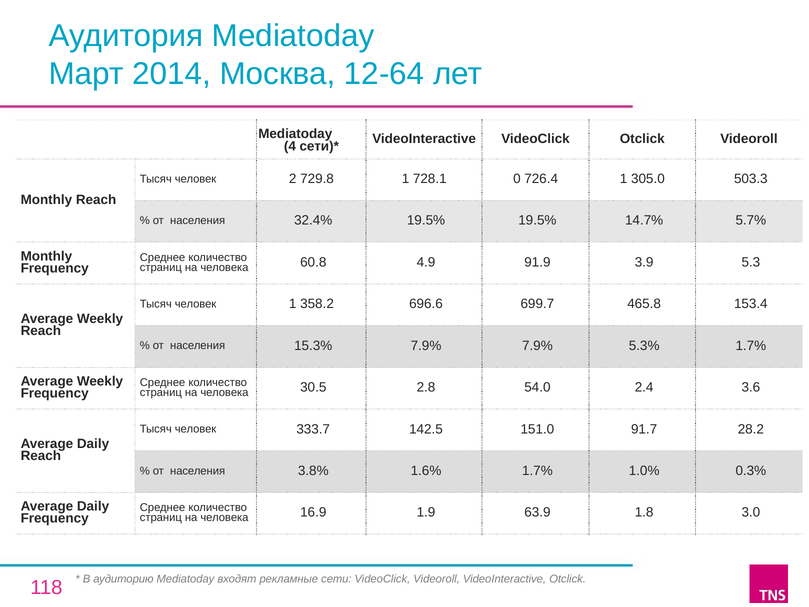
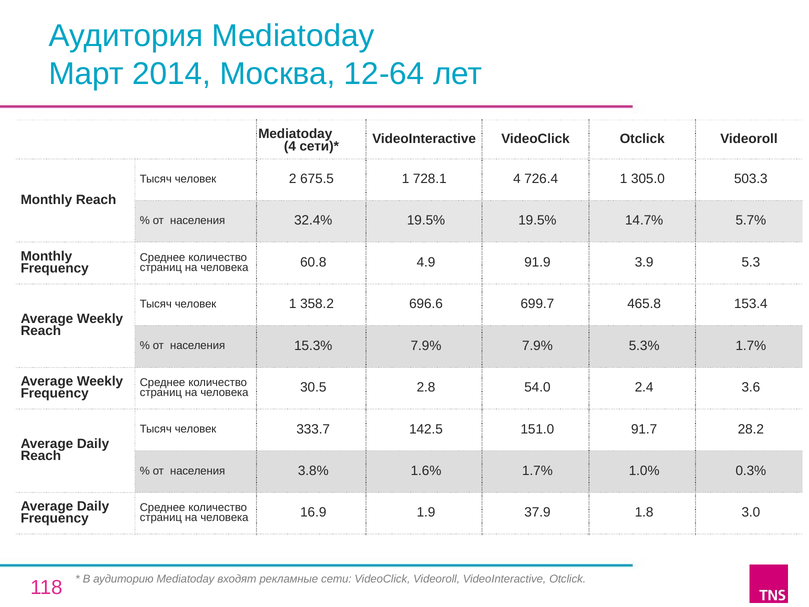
729.8: 729.8 -> 675.5
728.1 0: 0 -> 4
63.9: 63.9 -> 37.9
